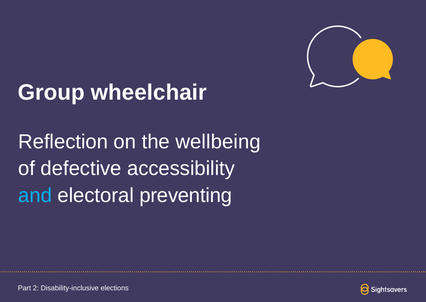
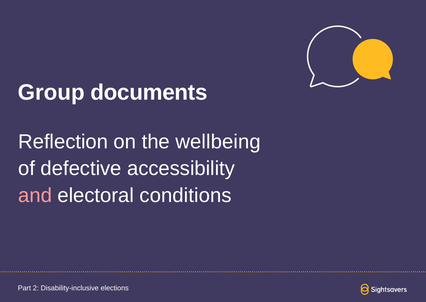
wheelchair: wheelchair -> documents
and colour: light blue -> pink
preventing: preventing -> conditions
